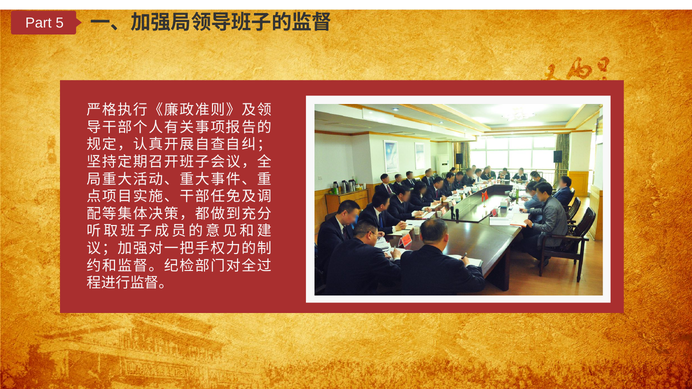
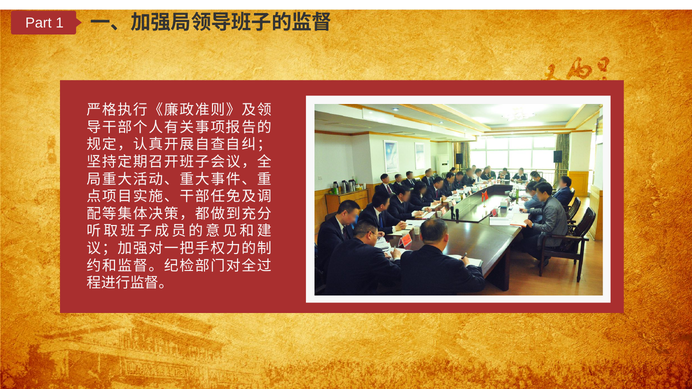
5: 5 -> 1
